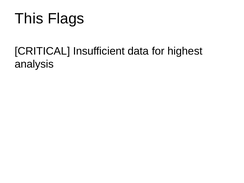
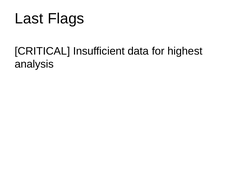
This: This -> Last
